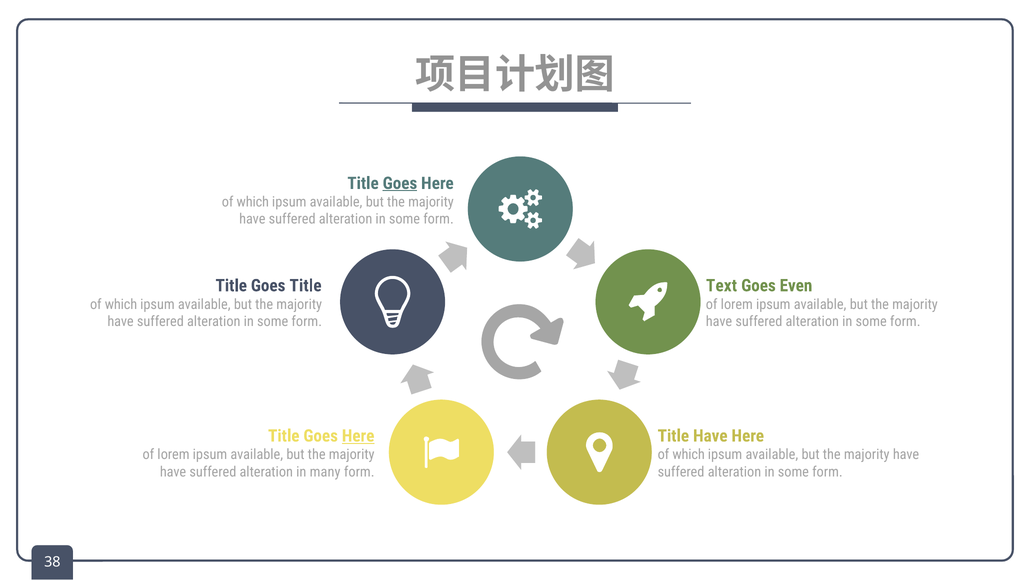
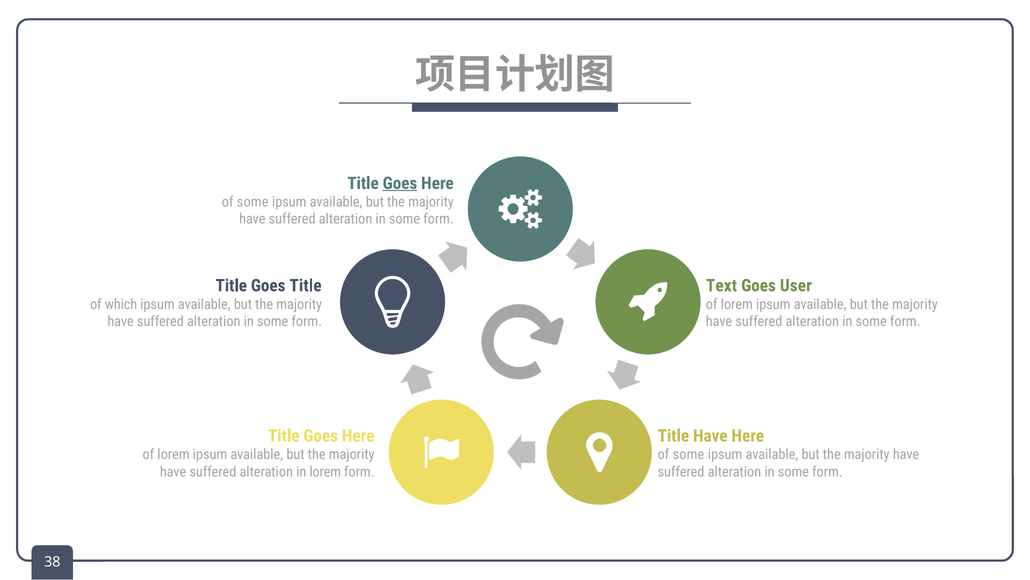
which at (253, 202): which -> some
Even: Even -> User
Here at (358, 435) underline: present -> none
which at (689, 454): which -> some
in many: many -> lorem
